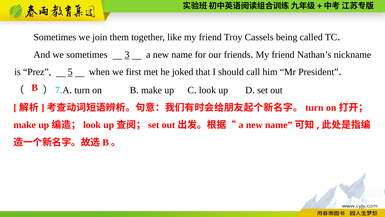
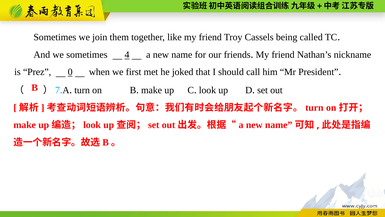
3: 3 -> 4
5: 5 -> 0
